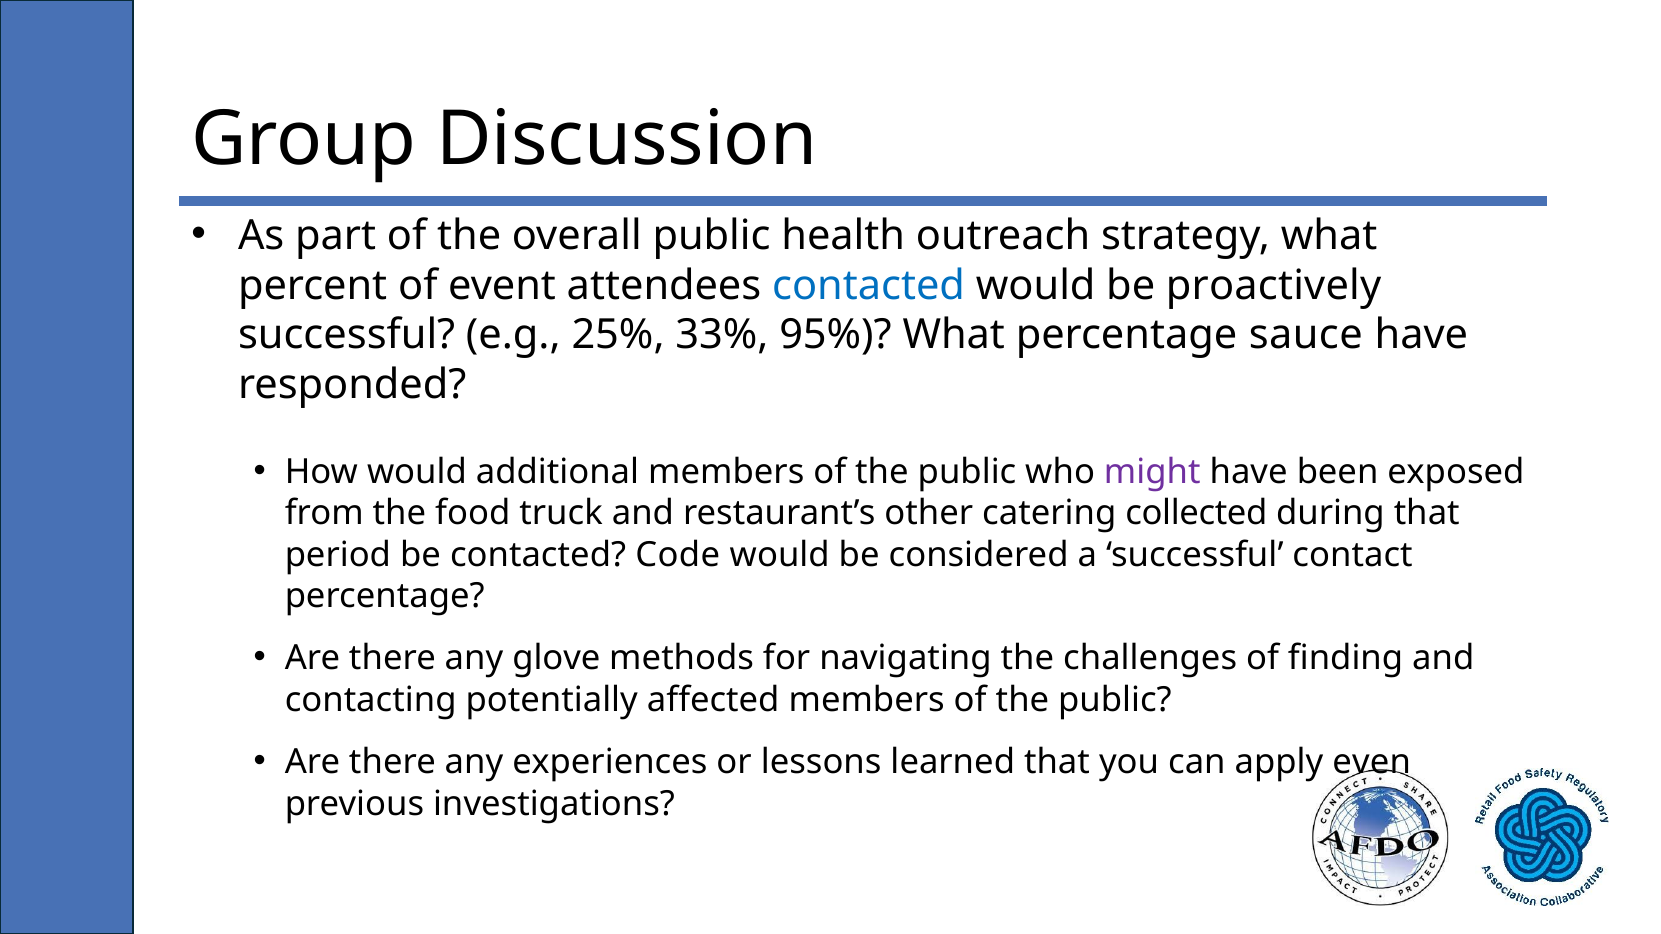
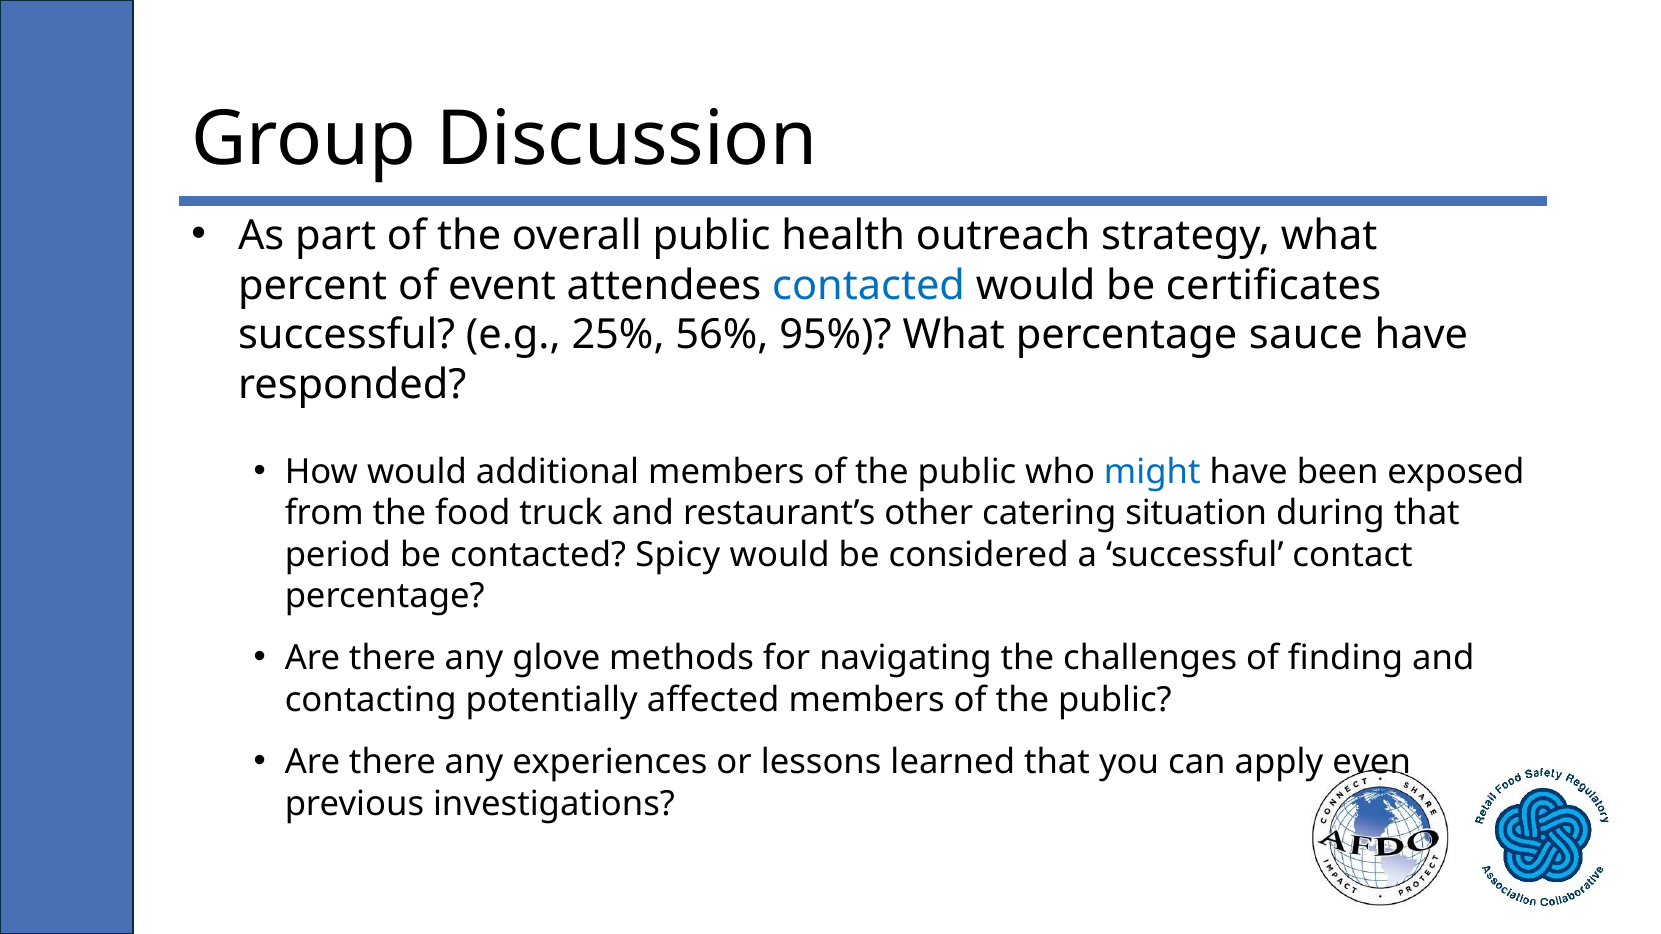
proactively: proactively -> certificates
33%: 33% -> 56%
might colour: purple -> blue
collected: collected -> situation
Code: Code -> Spicy
